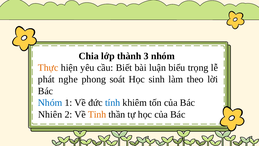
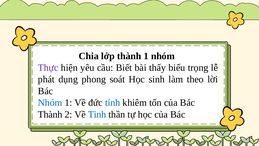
thành 3: 3 -> 1
Thực colour: orange -> purple
luận: luận -> thấy
nghe: nghe -> dụng
Nhiên at (50, 114): Nhiên -> Thành
Tinh colour: orange -> blue
